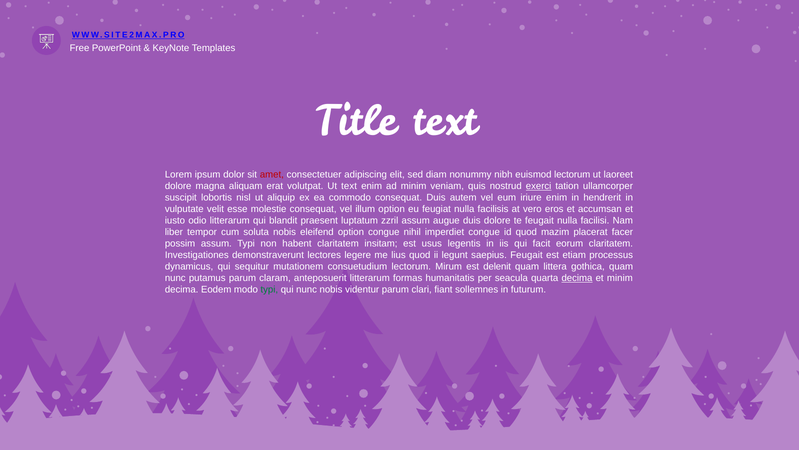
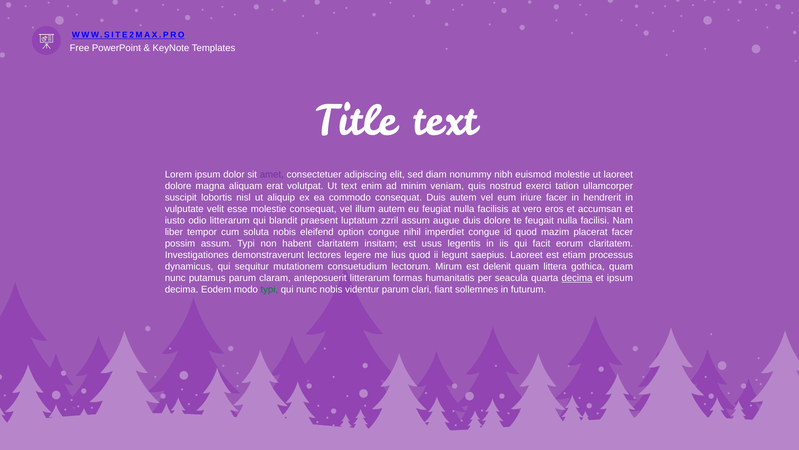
amet colour: red -> purple
euismod lectorum: lectorum -> molestie
exerci underline: present -> none
iriure enim: enim -> facer
illum option: option -> autem
saepius Feugait: Feugait -> Laoreet
et minim: minim -> ipsum
